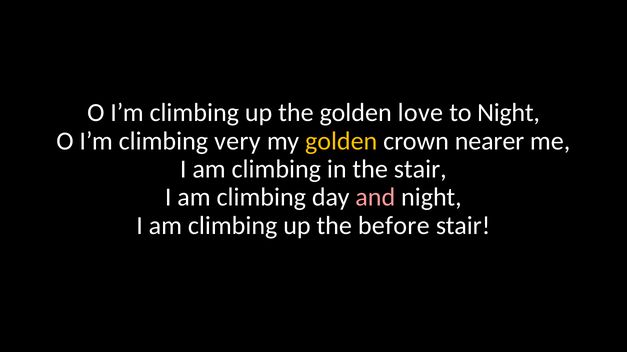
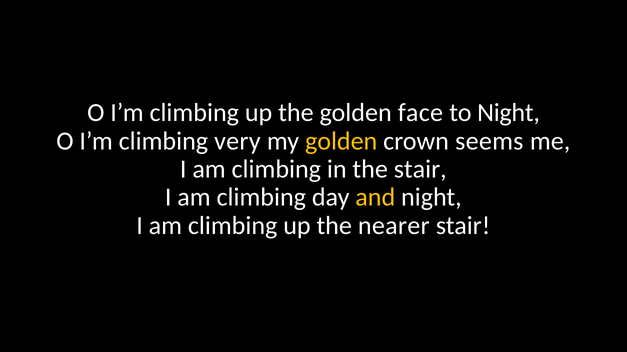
love: love -> face
nearer: nearer -> seems
and colour: pink -> yellow
before: before -> nearer
